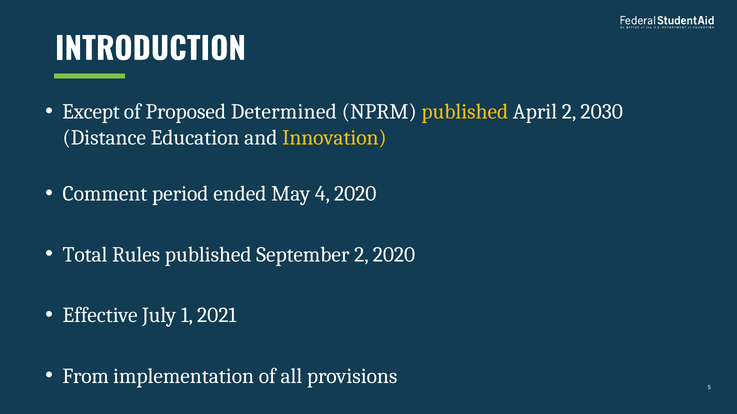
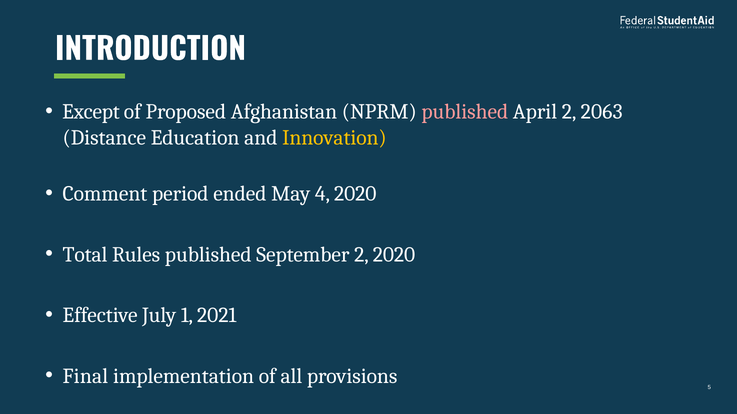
Determined: Determined -> Afghanistan
published at (465, 112) colour: yellow -> pink
2030: 2030 -> 2063
From: From -> Final
